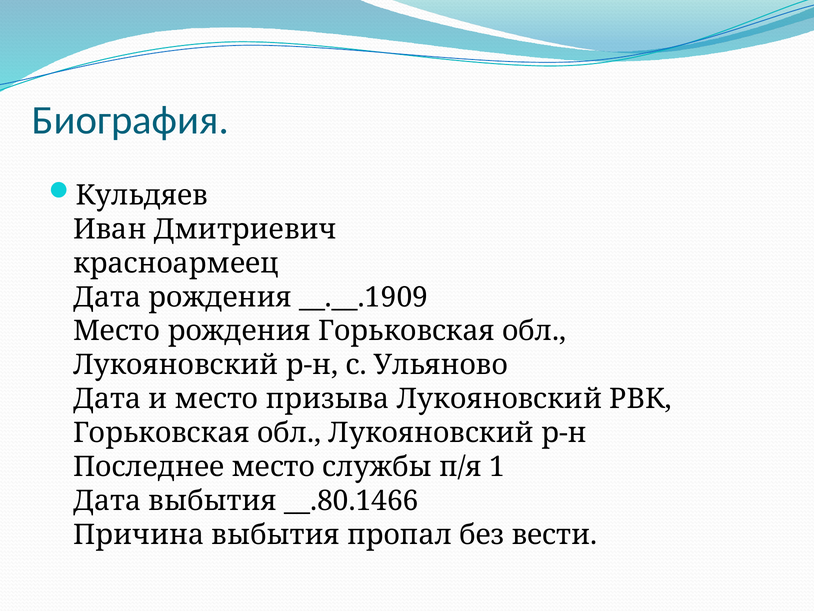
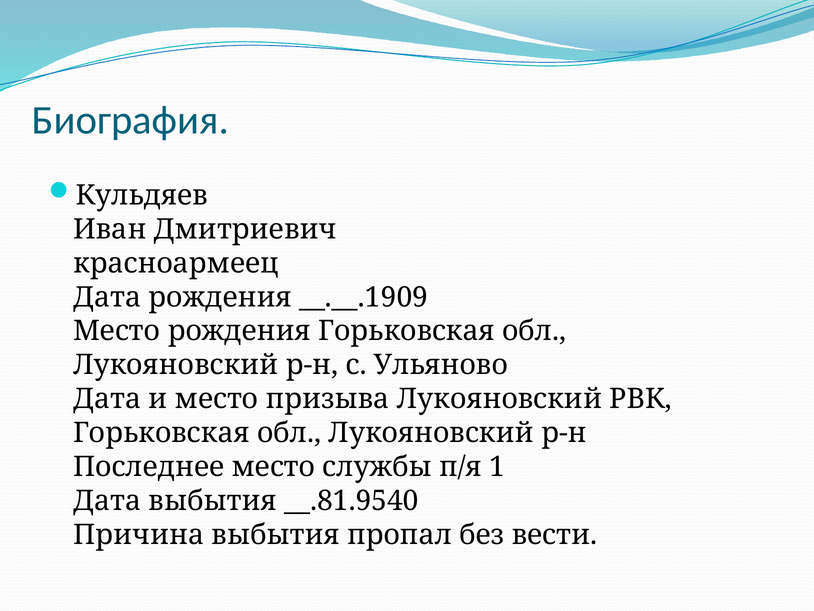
__.80.1466: __.80.1466 -> __.81.9540
